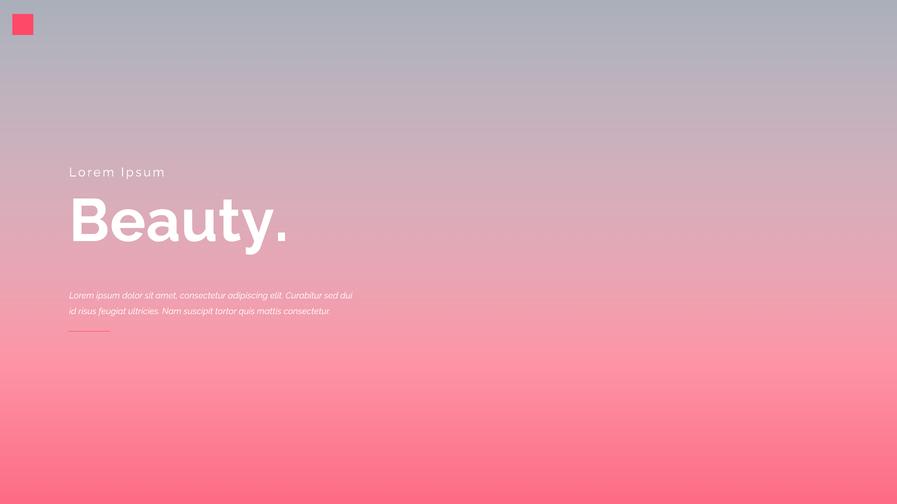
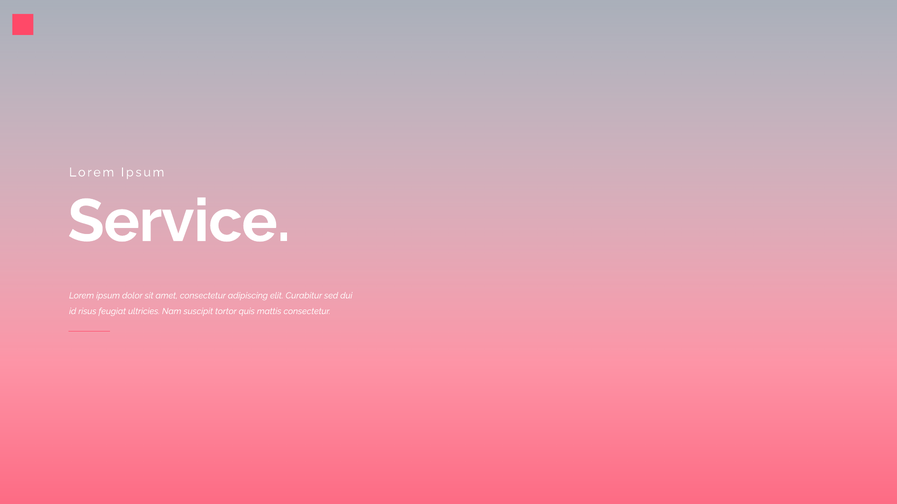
Beauty: Beauty -> Service
